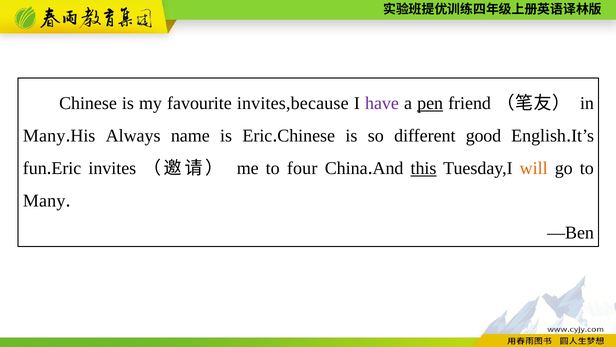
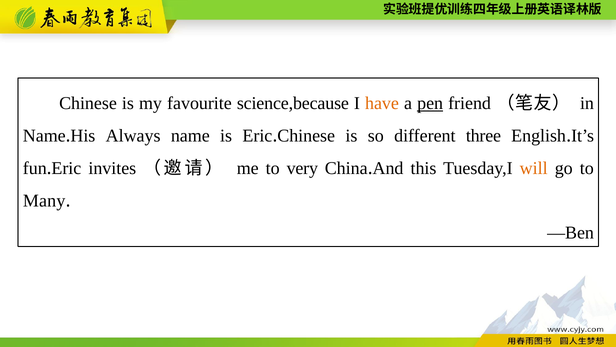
invites,because: invites,because -> science,because
have colour: purple -> orange
Many at (44, 136): Many -> Name
good: good -> three
four: four -> very
this underline: present -> none
